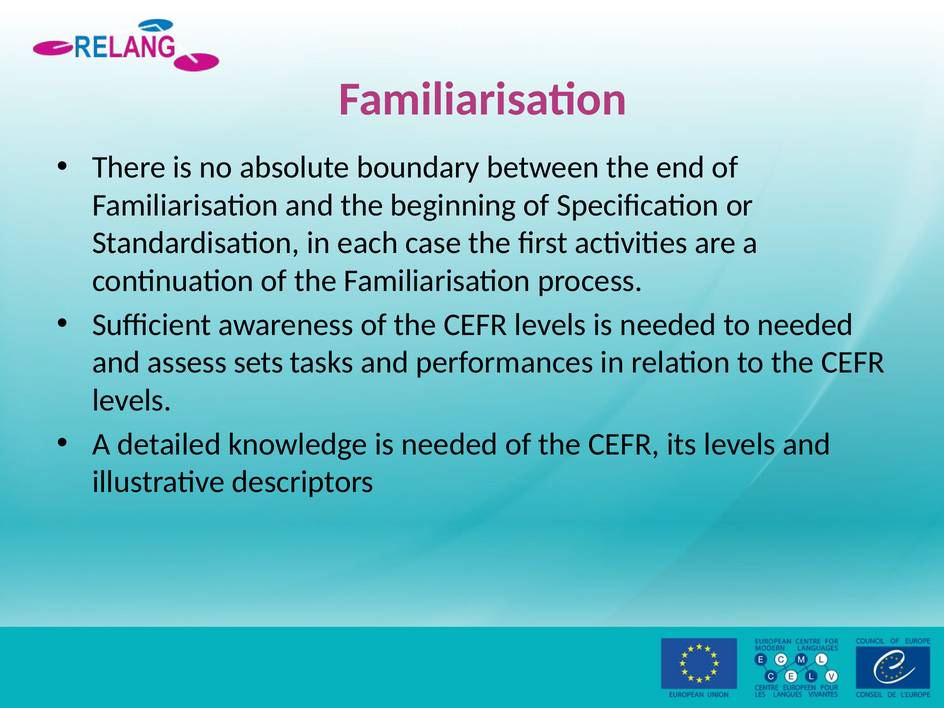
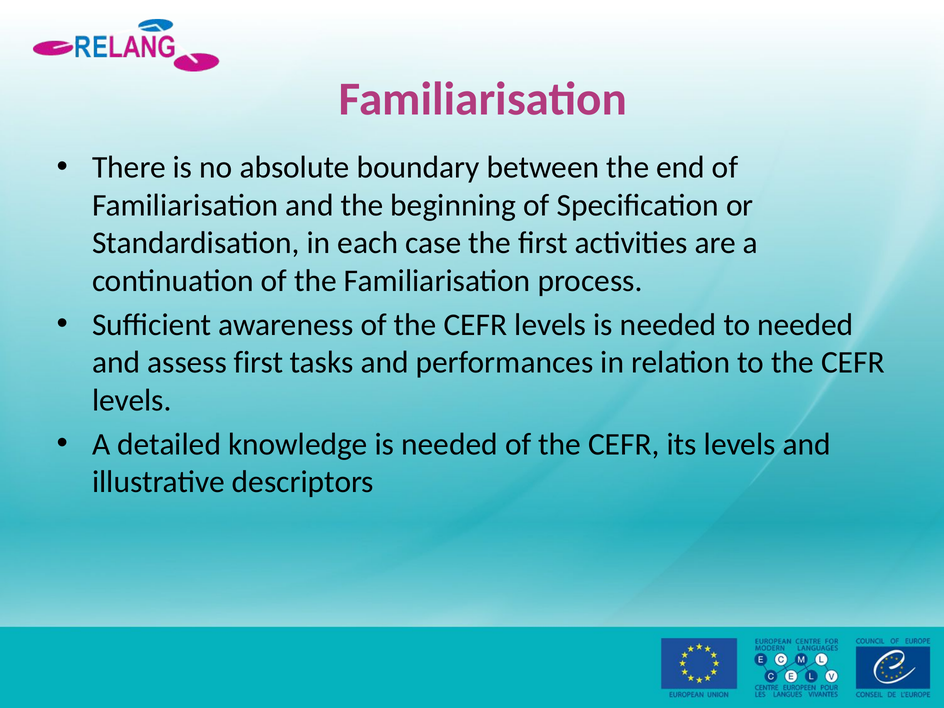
assess sets: sets -> first
